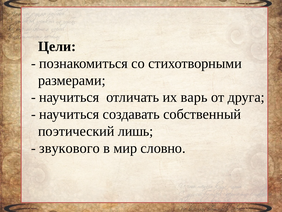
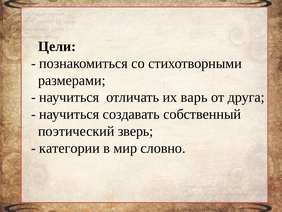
лишь: лишь -> зверь
звукового: звукового -> категории
